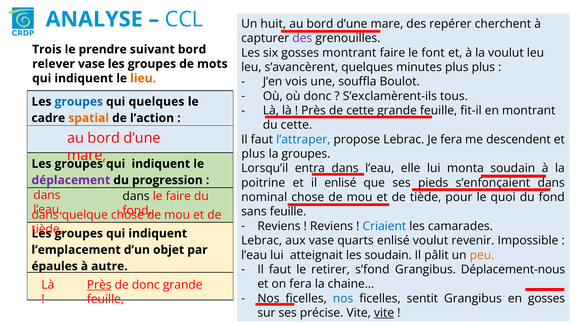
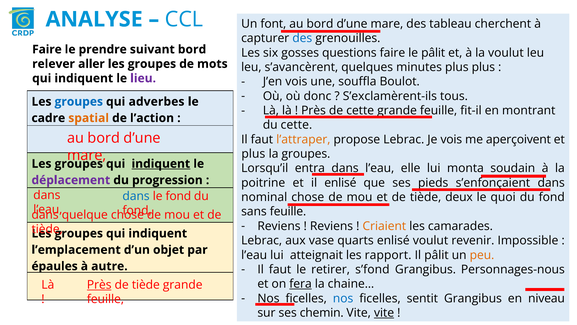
huit: huit -> font
repérer: repérer -> tableau
des at (302, 38) colour: purple -> blue
Trois at (47, 49): Trois -> Faire
gosses montrant: montrant -> questions
le font: font -> pâlit
relever vase: vase -> aller
lieu colour: orange -> purple
qui quelques: quelques -> adverbes
l’attraper colour: blue -> orange
Je fera: fera -> vois
descendent: descendent -> aperçoivent
indiquent at (161, 164) underline: none -> present
dans at (136, 196) colour: black -> blue
le faire: faire -> fond
pour: pour -> deux
Criaient colour: blue -> orange
les soudain: soudain -> rapport
Déplacement-nous: Déplacement-nous -> Personnages-nous
fera at (301, 284) underline: none -> present
donc at (146, 284): donc -> tiède
en gosses: gosses -> niveau
précise: précise -> chemin
